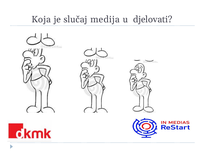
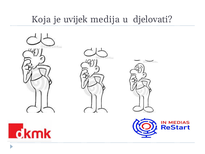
slučaj: slučaj -> uvijek
